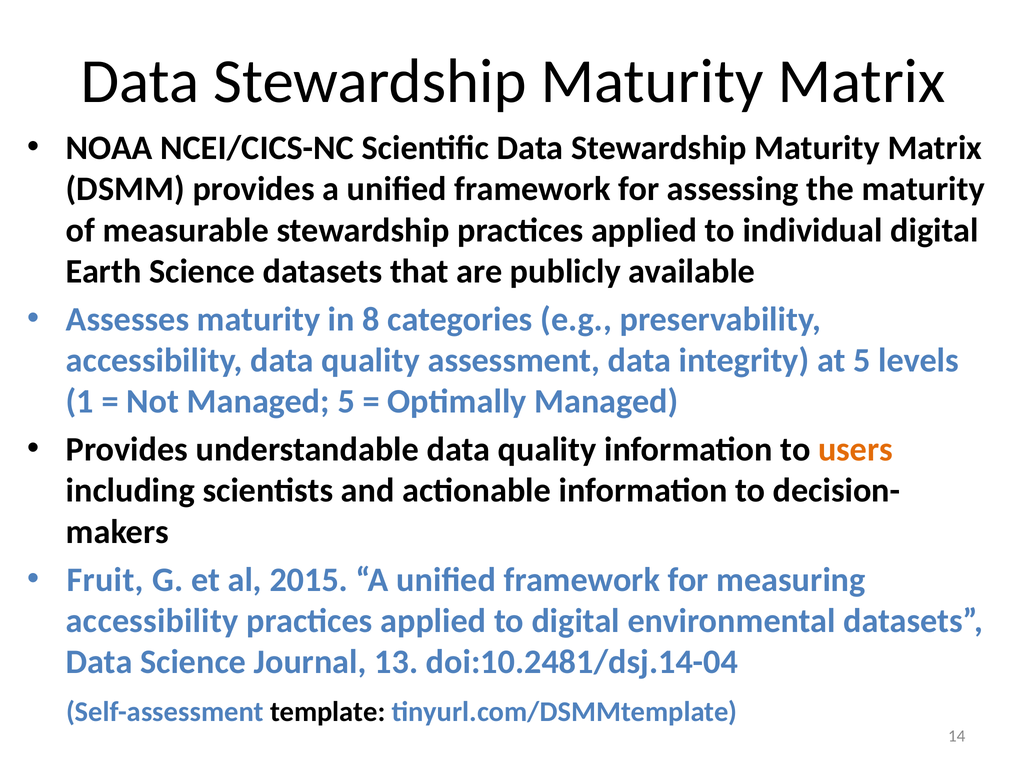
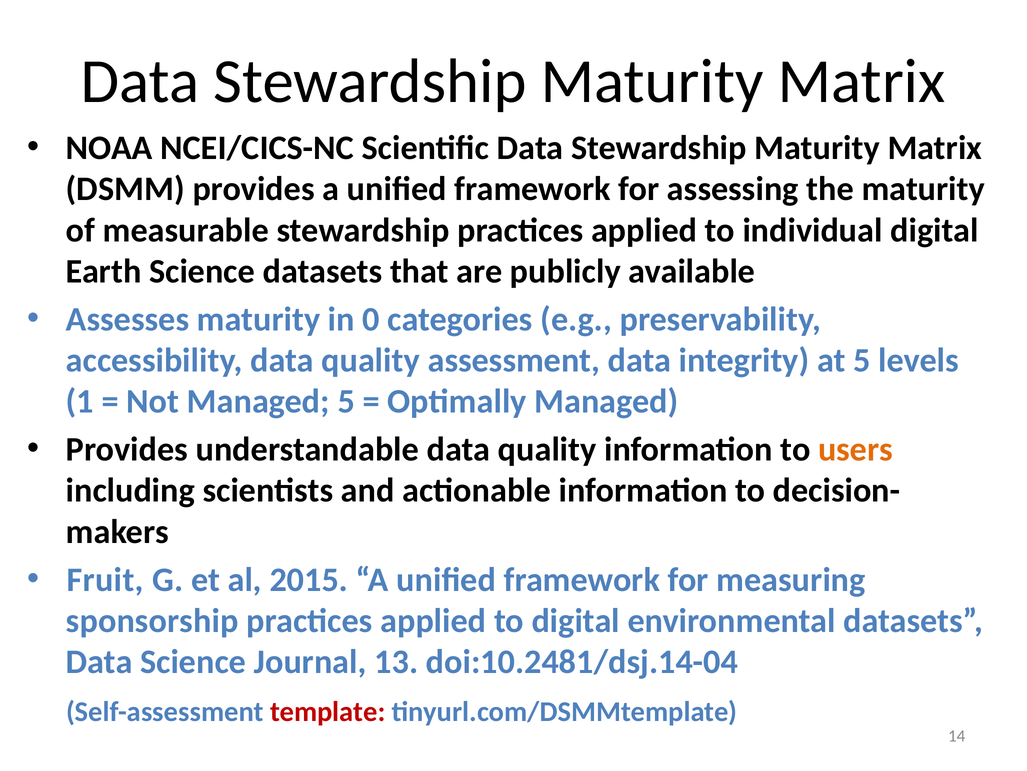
8: 8 -> 0
accessibility at (152, 620): accessibility -> sponsorship
template colour: black -> red
